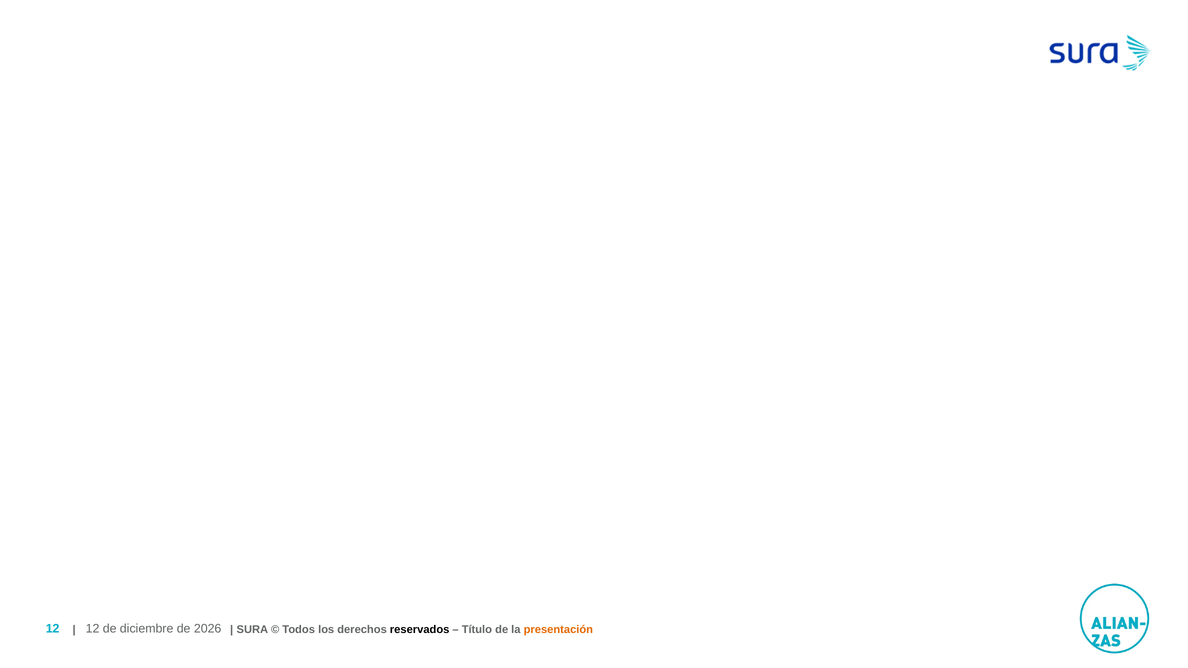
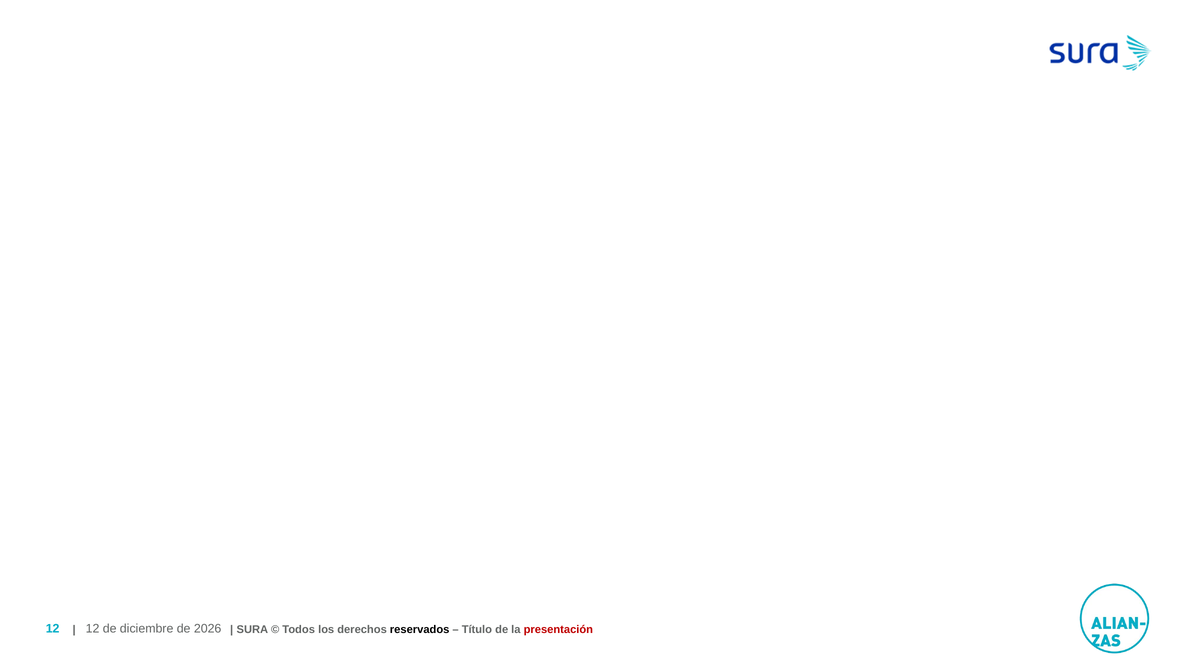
presentación colour: orange -> red
